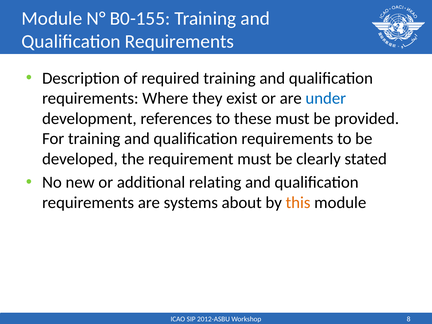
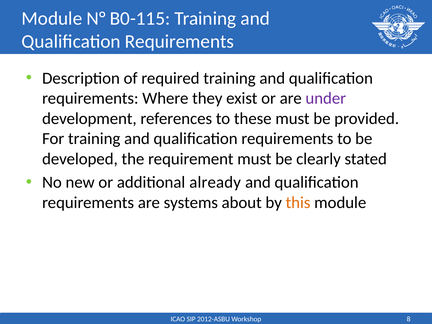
B0-155: B0-155 -> B0-115
under colour: blue -> purple
relating: relating -> already
